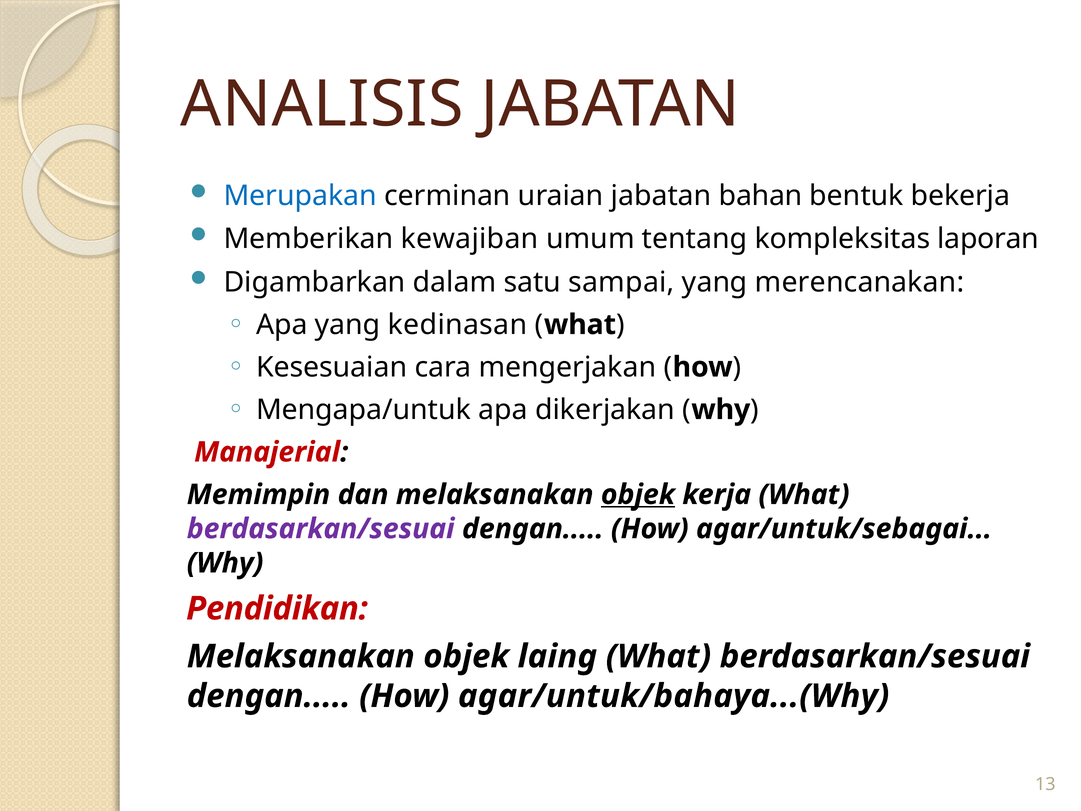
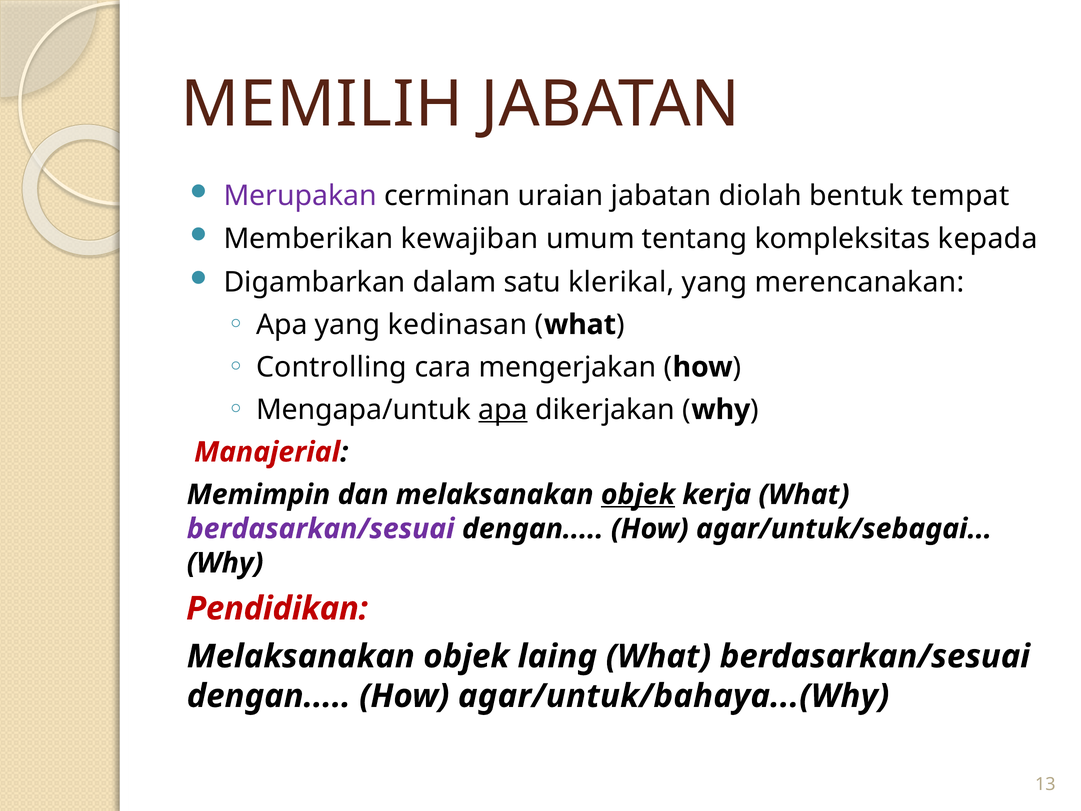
ANALISIS: ANALISIS -> MEMILIH
Merupakan colour: blue -> purple
bahan: bahan -> diolah
bekerja: bekerja -> tempat
laporan: laporan -> kepada
sampai: sampai -> klerikal
Kesesuaian: Kesesuaian -> Controlling
apa at (503, 409) underline: none -> present
